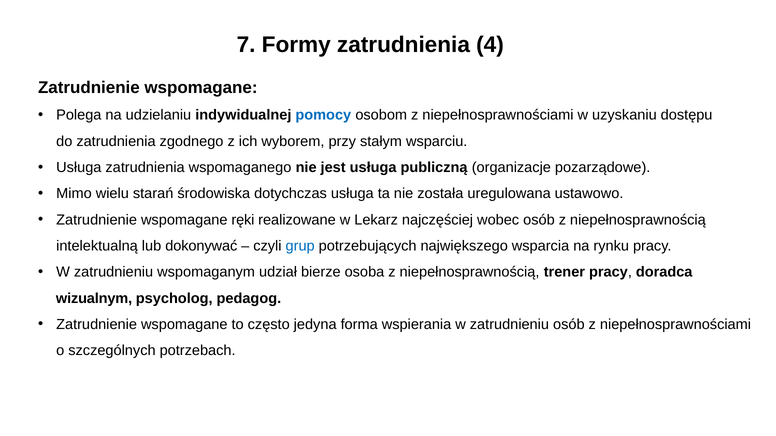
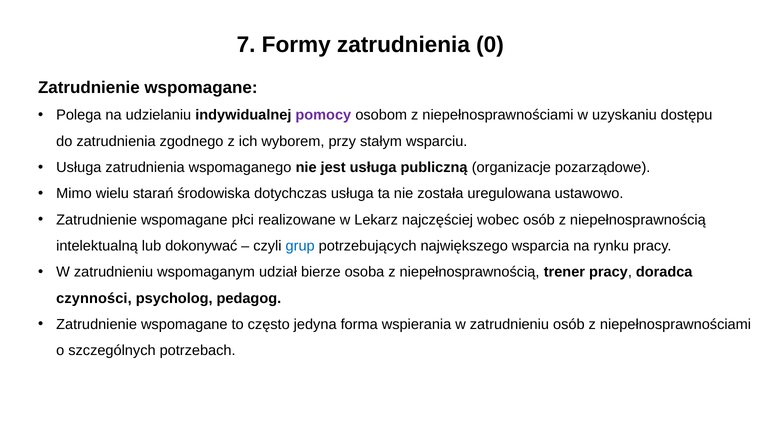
4: 4 -> 0
pomocy colour: blue -> purple
ręki: ręki -> płci
wizualnym: wizualnym -> czynności
